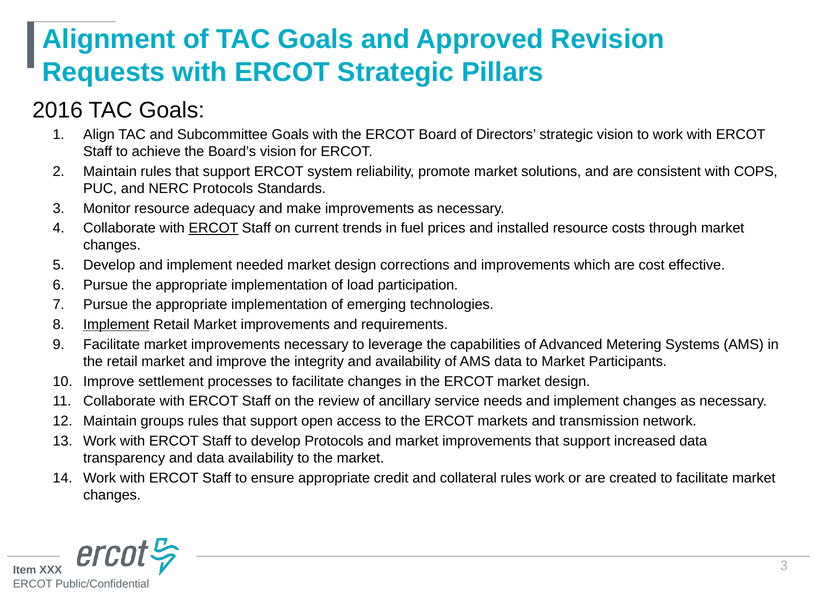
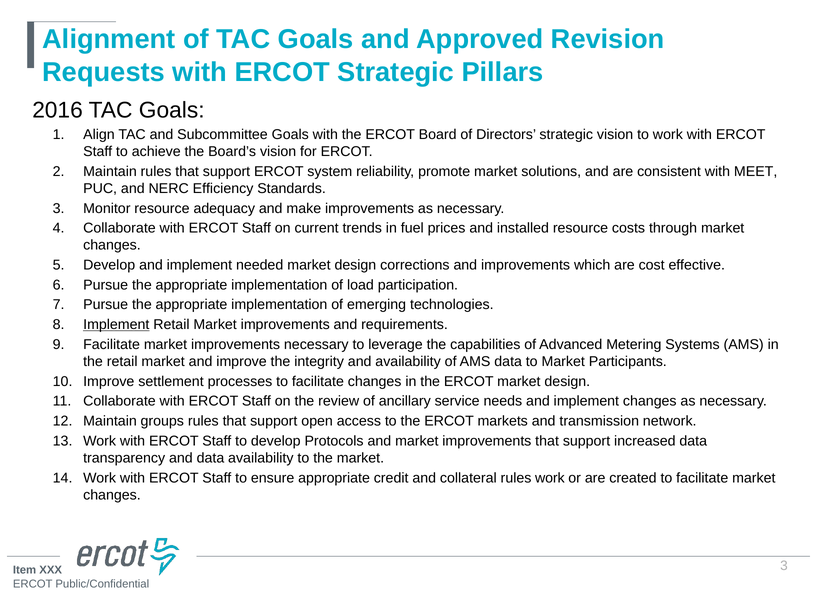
COPS: COPS -> MEET
NERC Protocols: Protocols -> Efficiency
ERCOT at (214, 228) underline: present -> none
